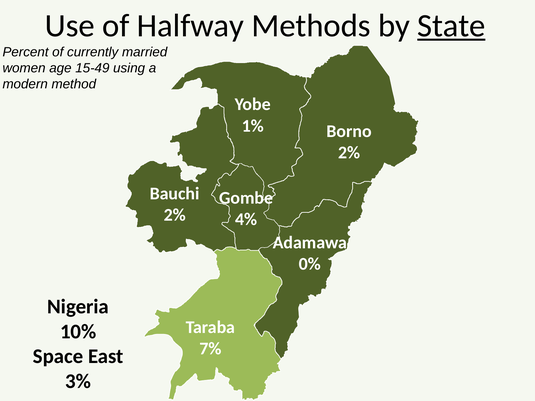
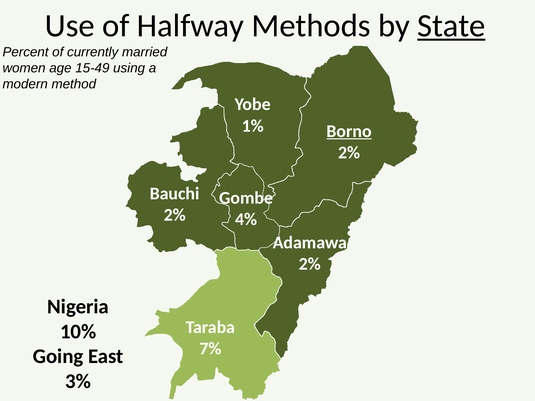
Borno underline: none -> present
0% at (310, 264): 0% -> 2%
Space: Space -> Going
